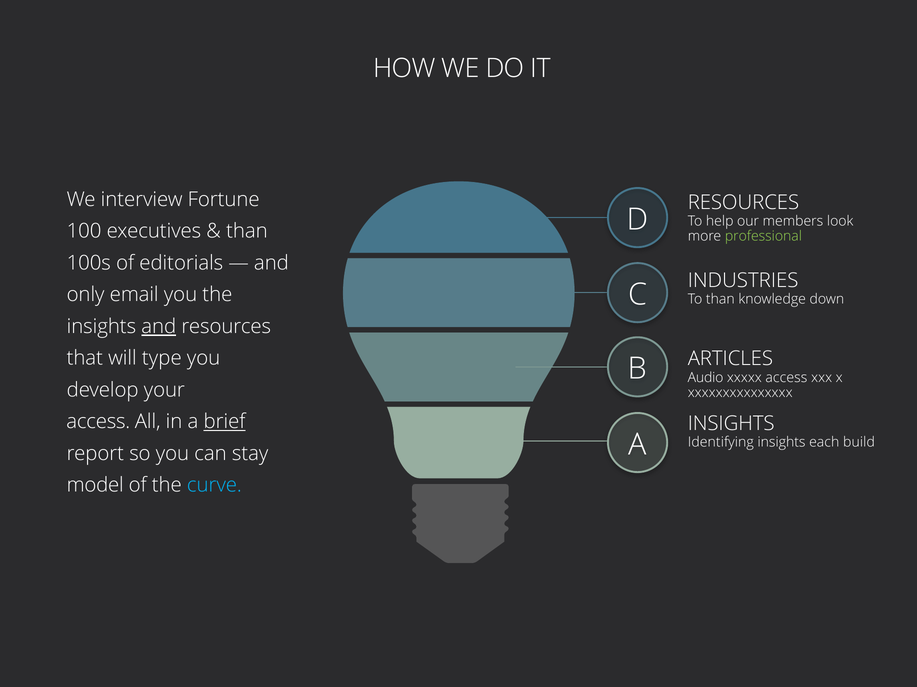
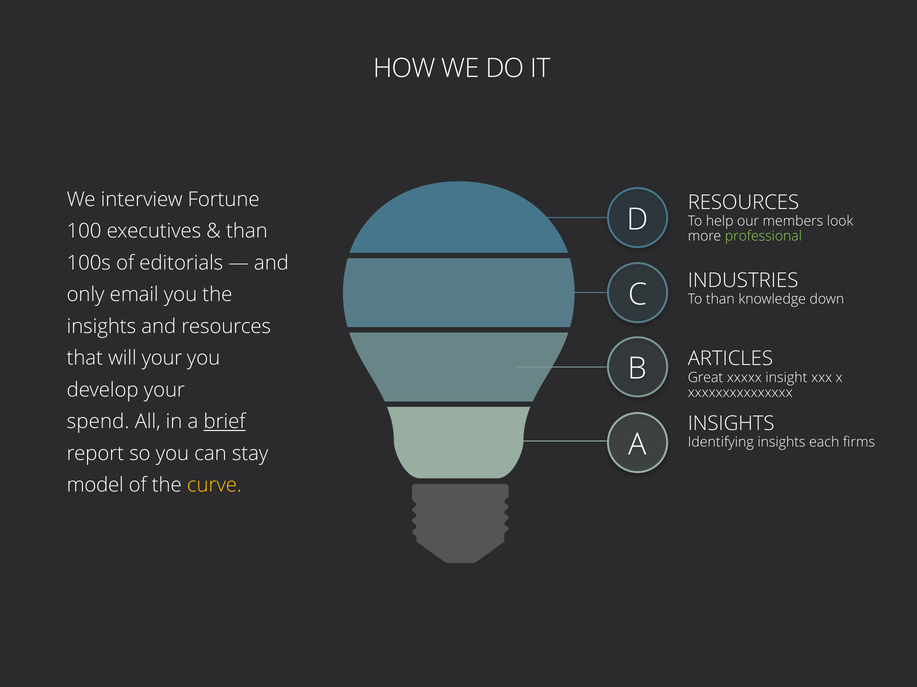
and at (159, 327) underline: present -> none
will type: type -> your
Audio: Audio -> Great
xxxxx access: access -> insight
access at (98, 422): access -> spend
build: build -> firms
curve colour: light blue -> yellow
